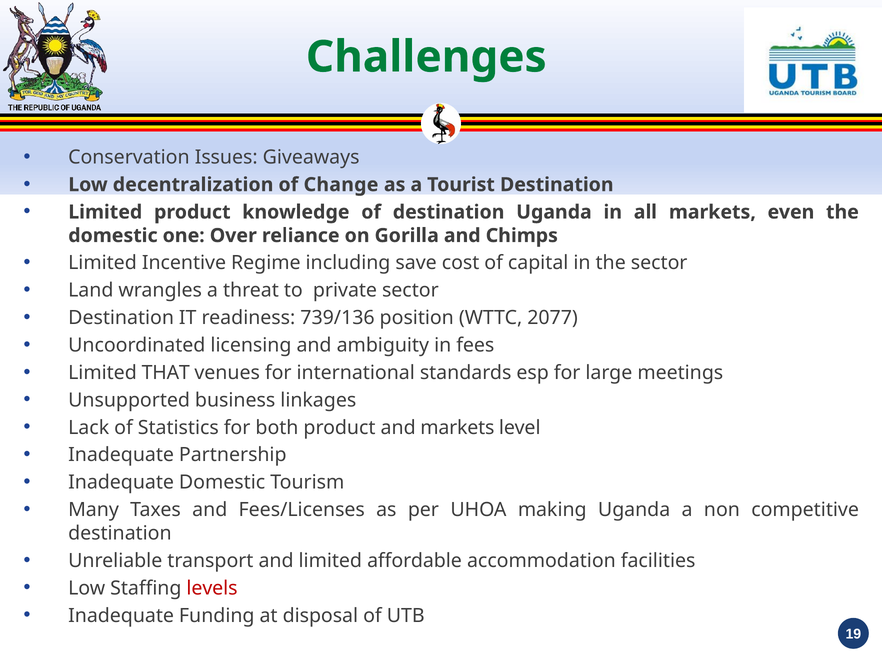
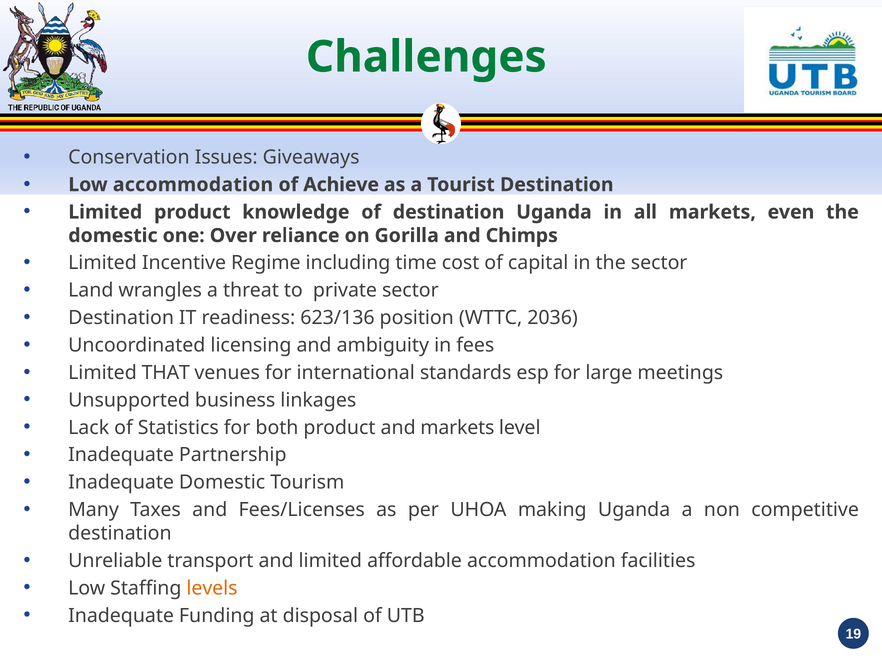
Low decentralization: decentralization -> accommodation
Change: Change -> Achieve
save: save -> time
739/136: 739/136 -> 623/136
2077: 2077 -> 2036
levels colour: red -> orange
